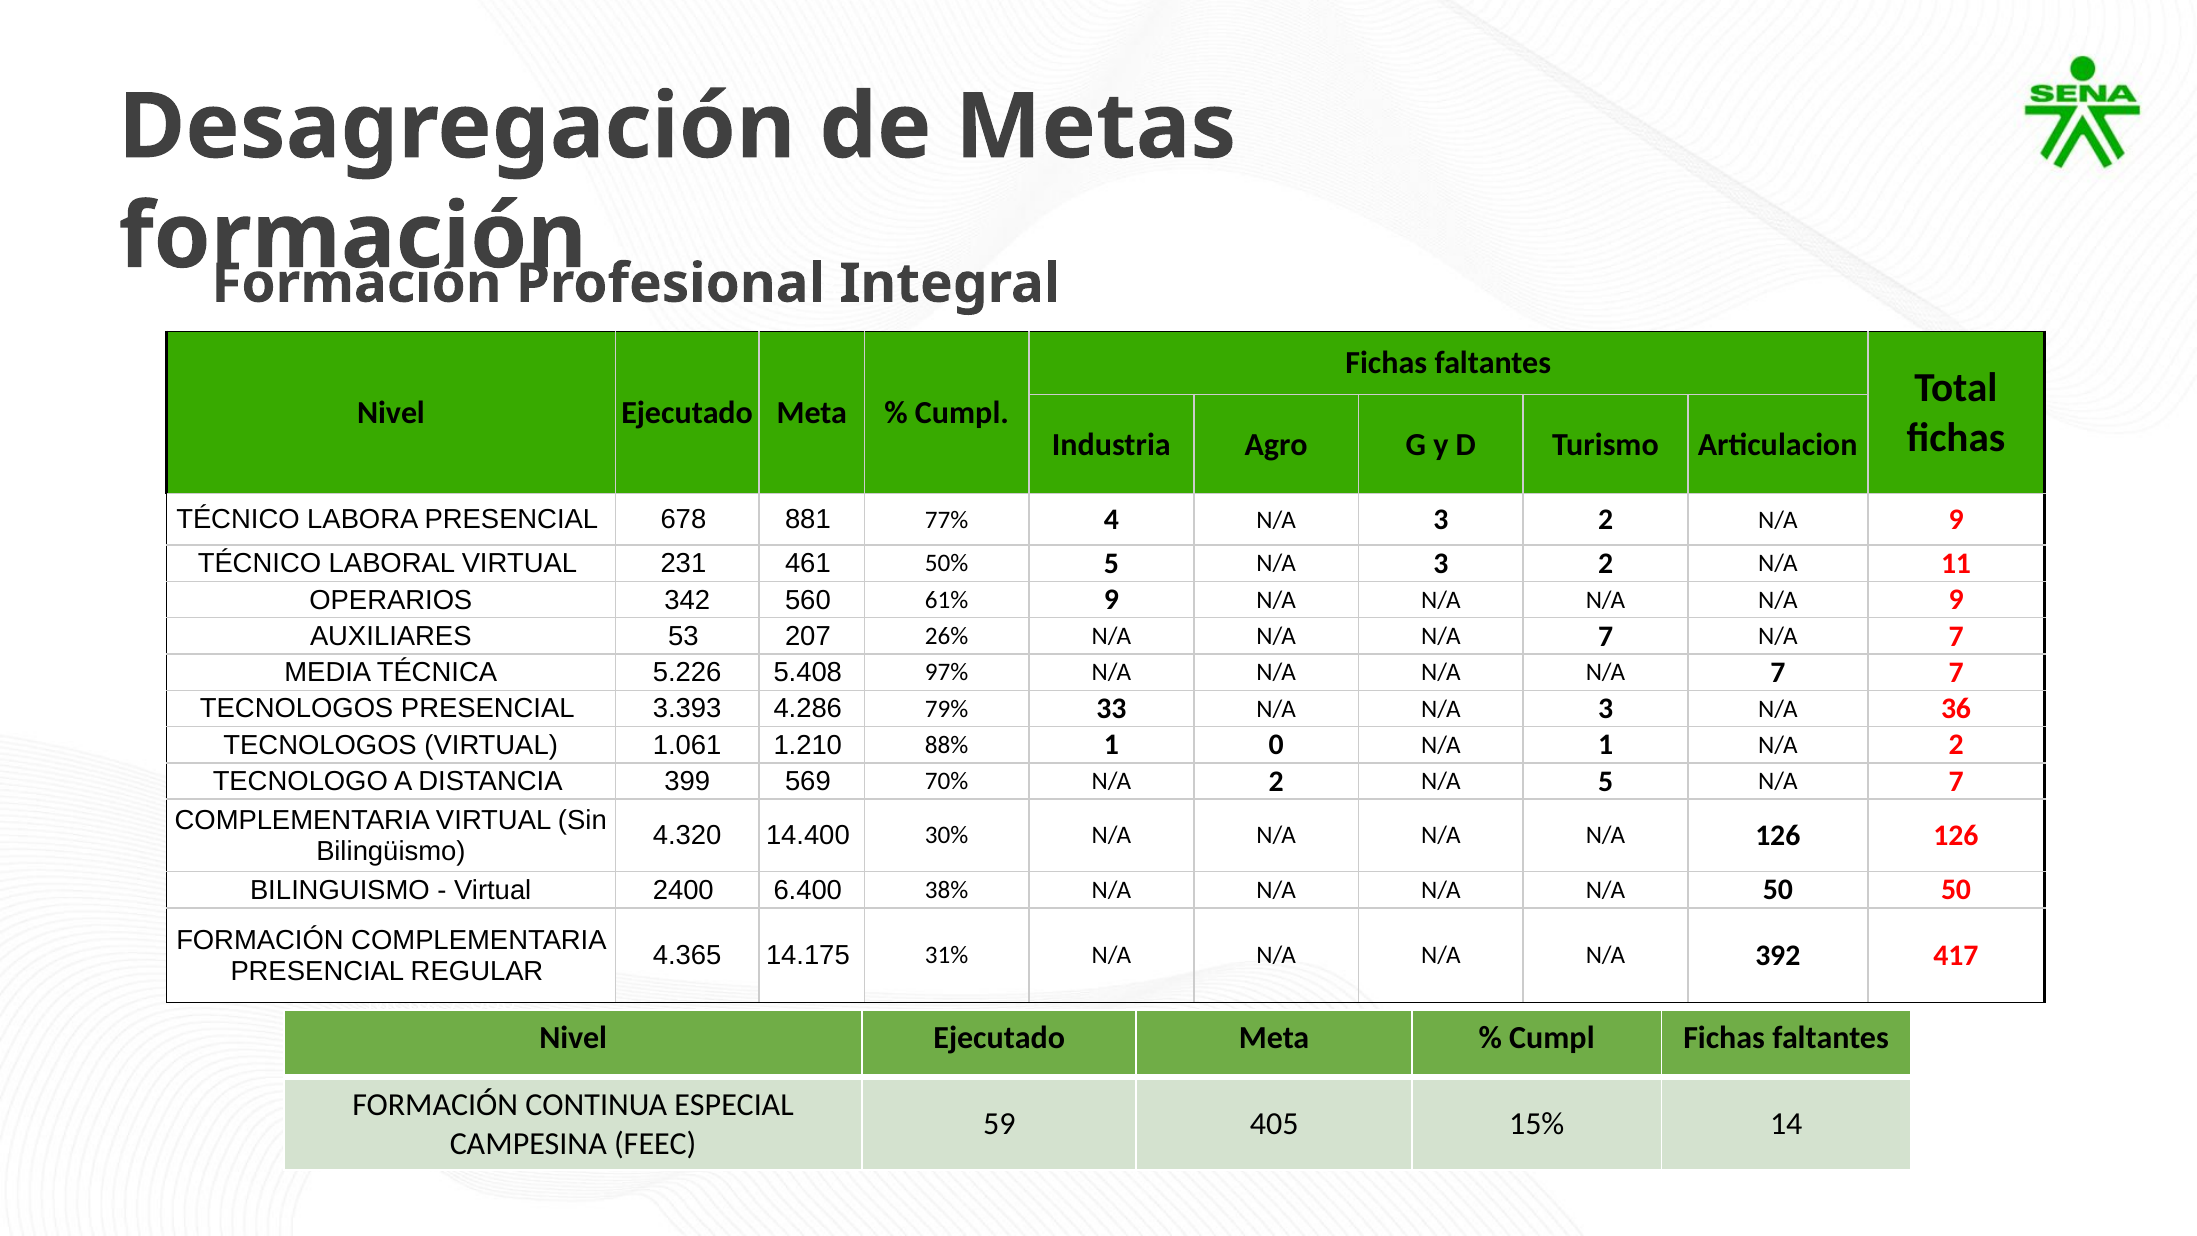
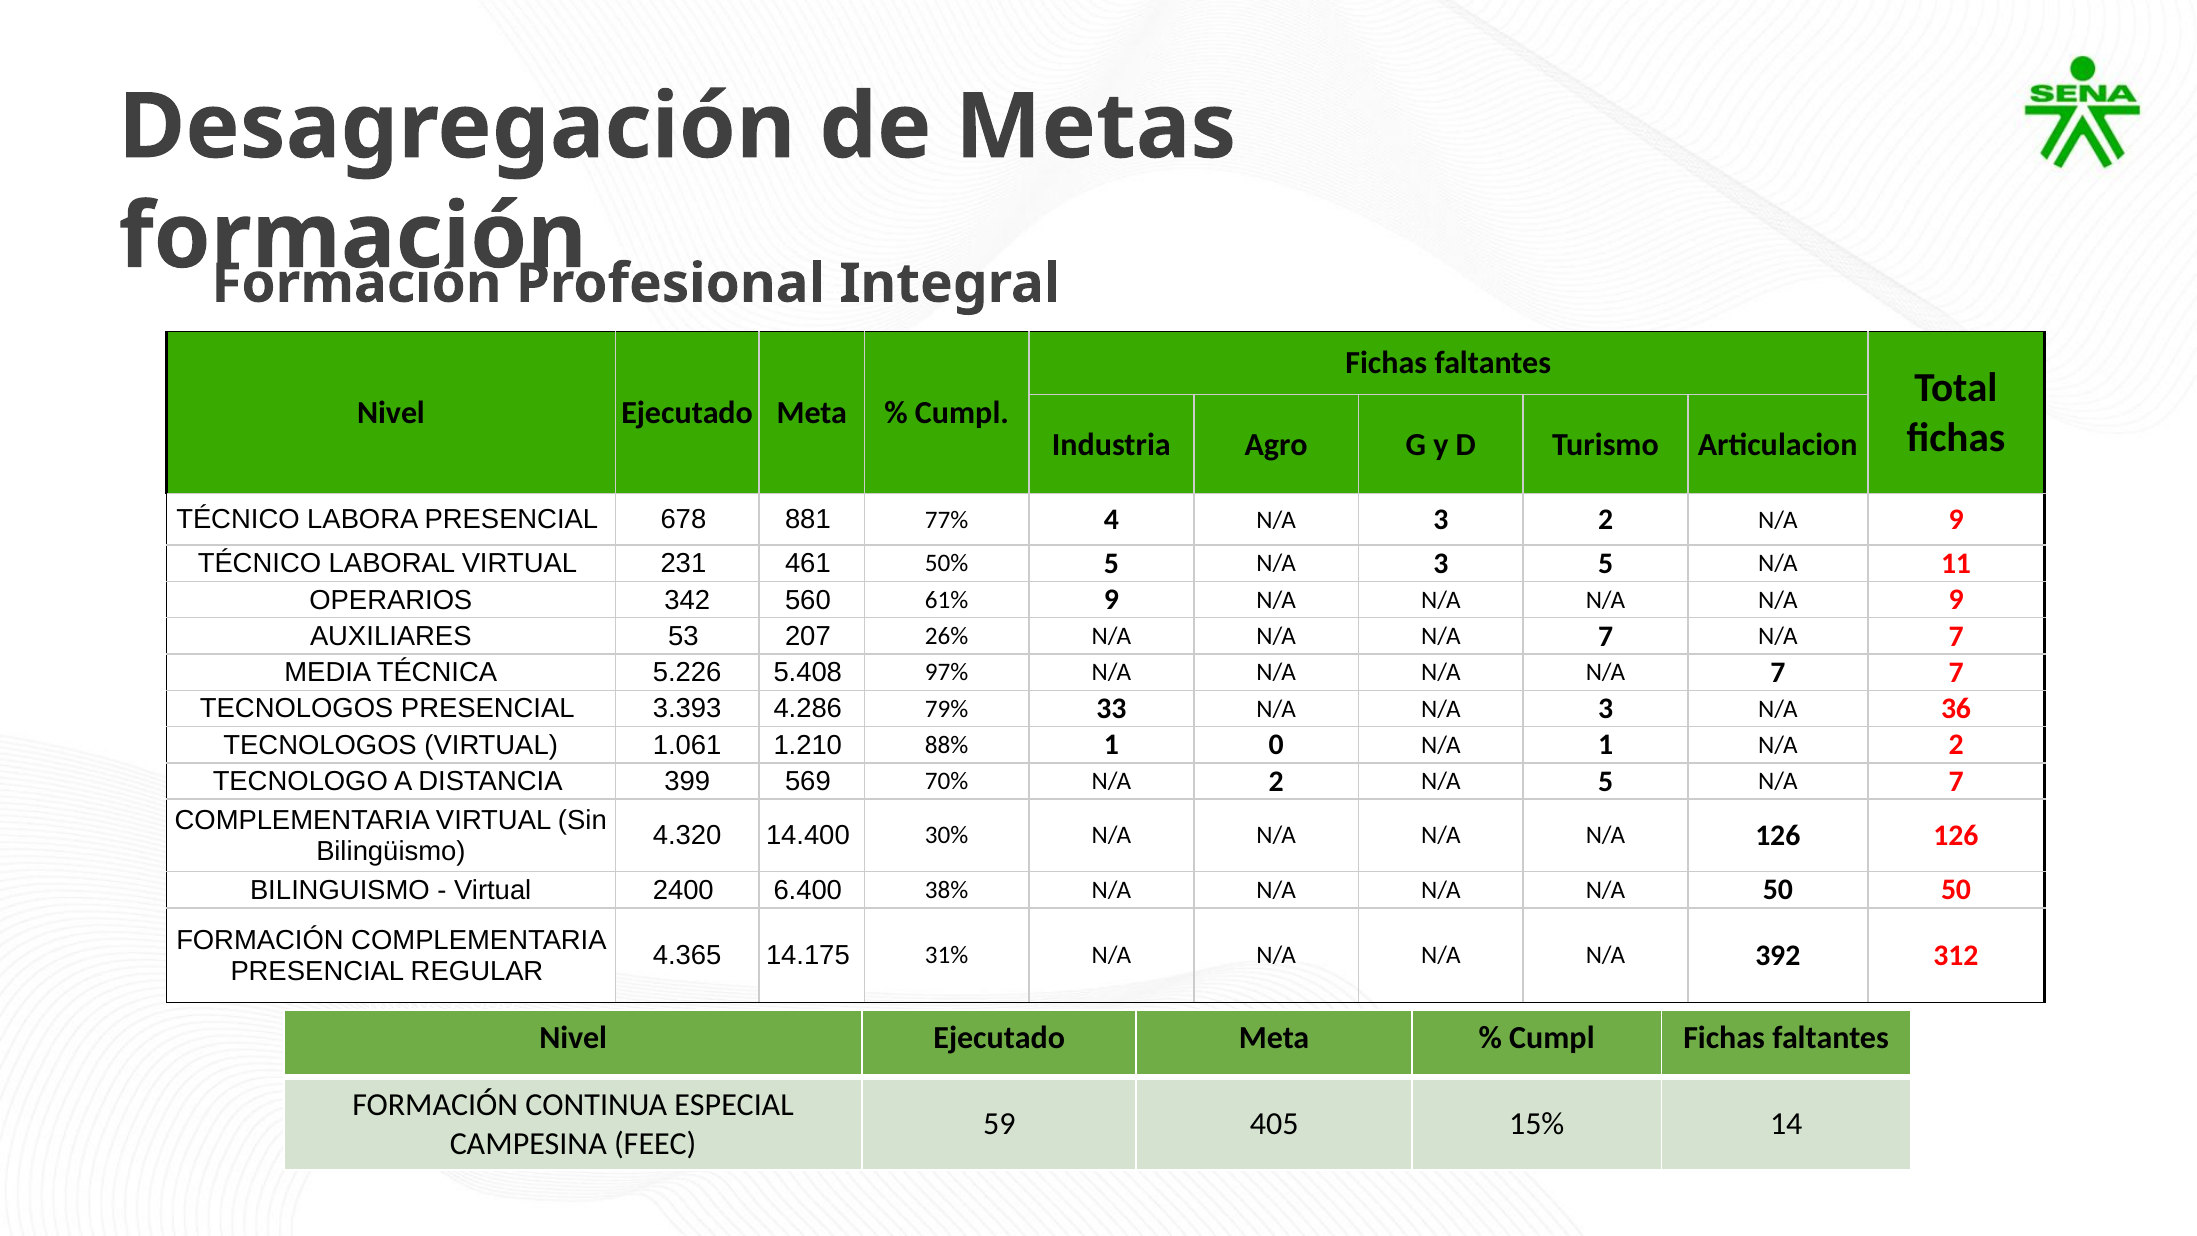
5 N/A 3 2: 2 -> 5
417: 417 -> 312
